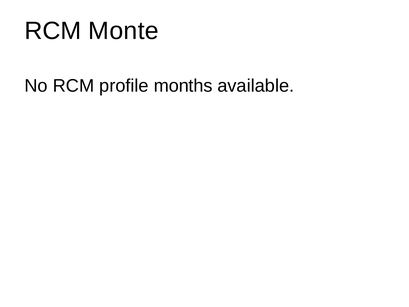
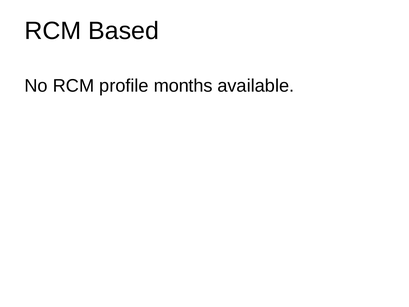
Monte: Monte -> Based
